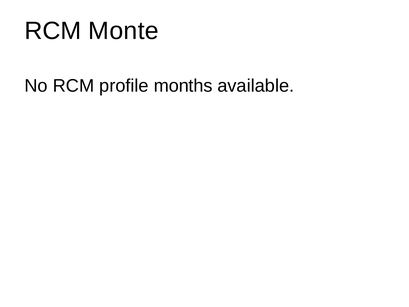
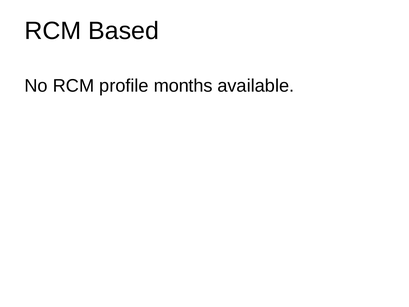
Monte: Monte -> Based
